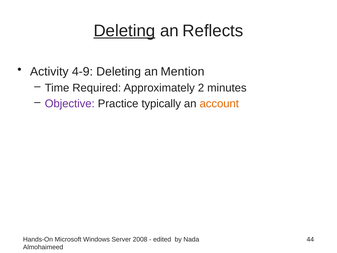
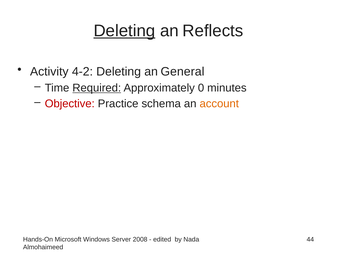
4-9: 4-9 -> 4-2
Mention: Mention -> General
Required underline: none -> present
2: 2 -> 0
Objective colour: purple -> red
typically: typically -> schema
